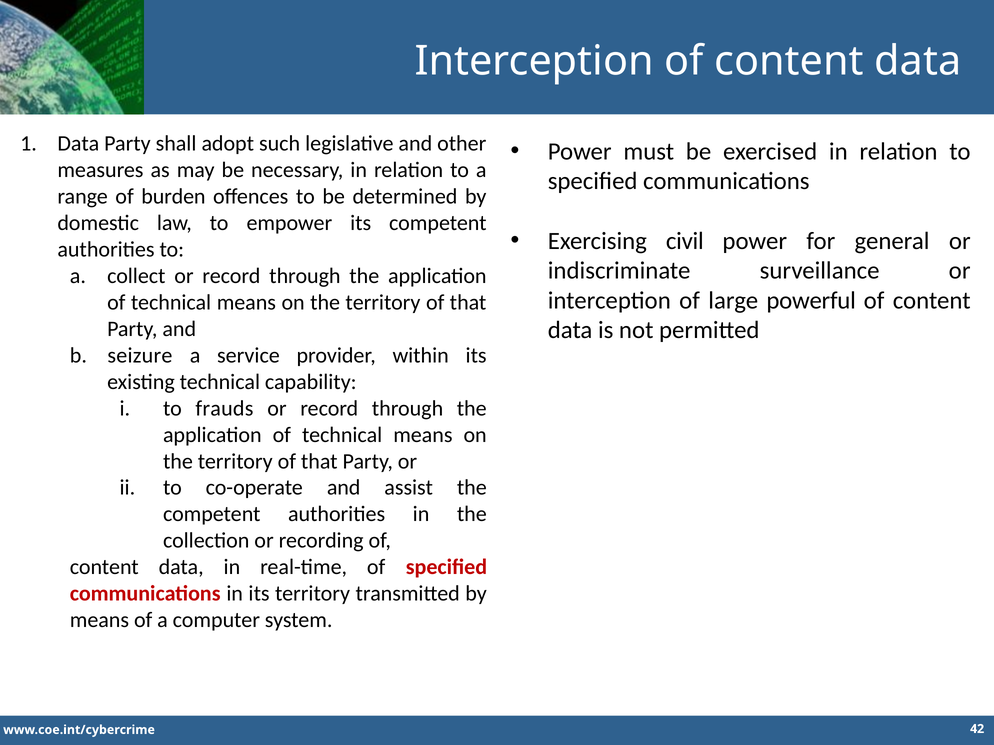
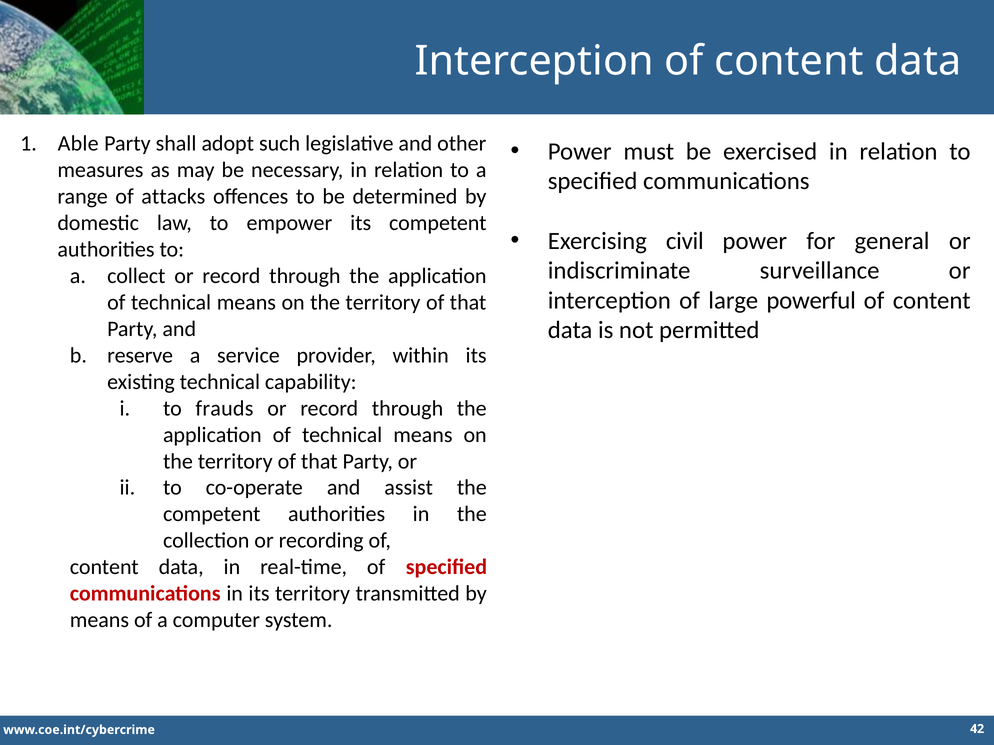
Data at (78, 144): Data -> Able
burden: burden -> attacks
seizure: seizure -> reserve
